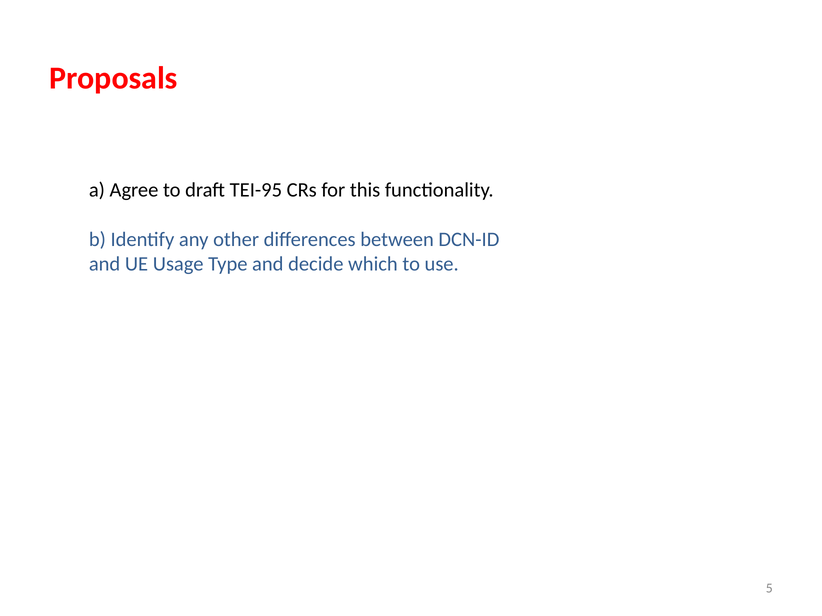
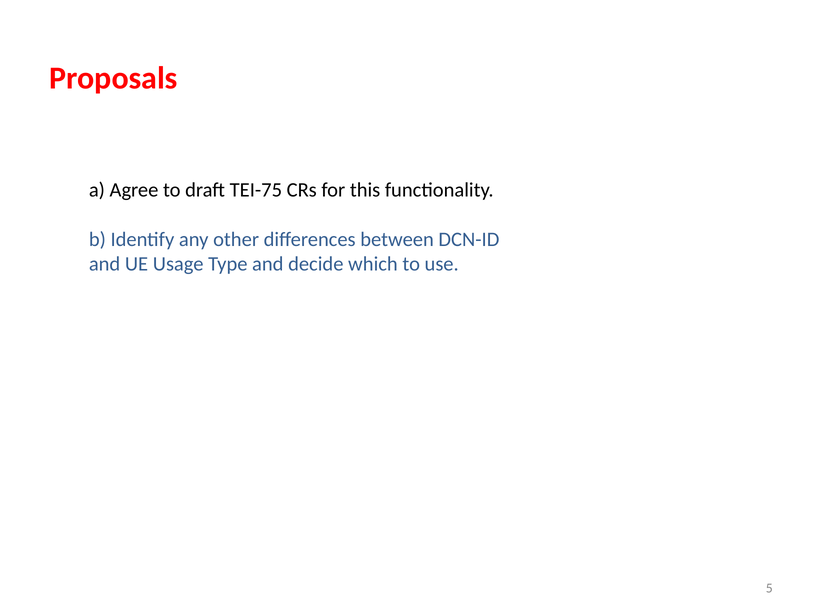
TEI-95: TEI-95 -> TEI-75
